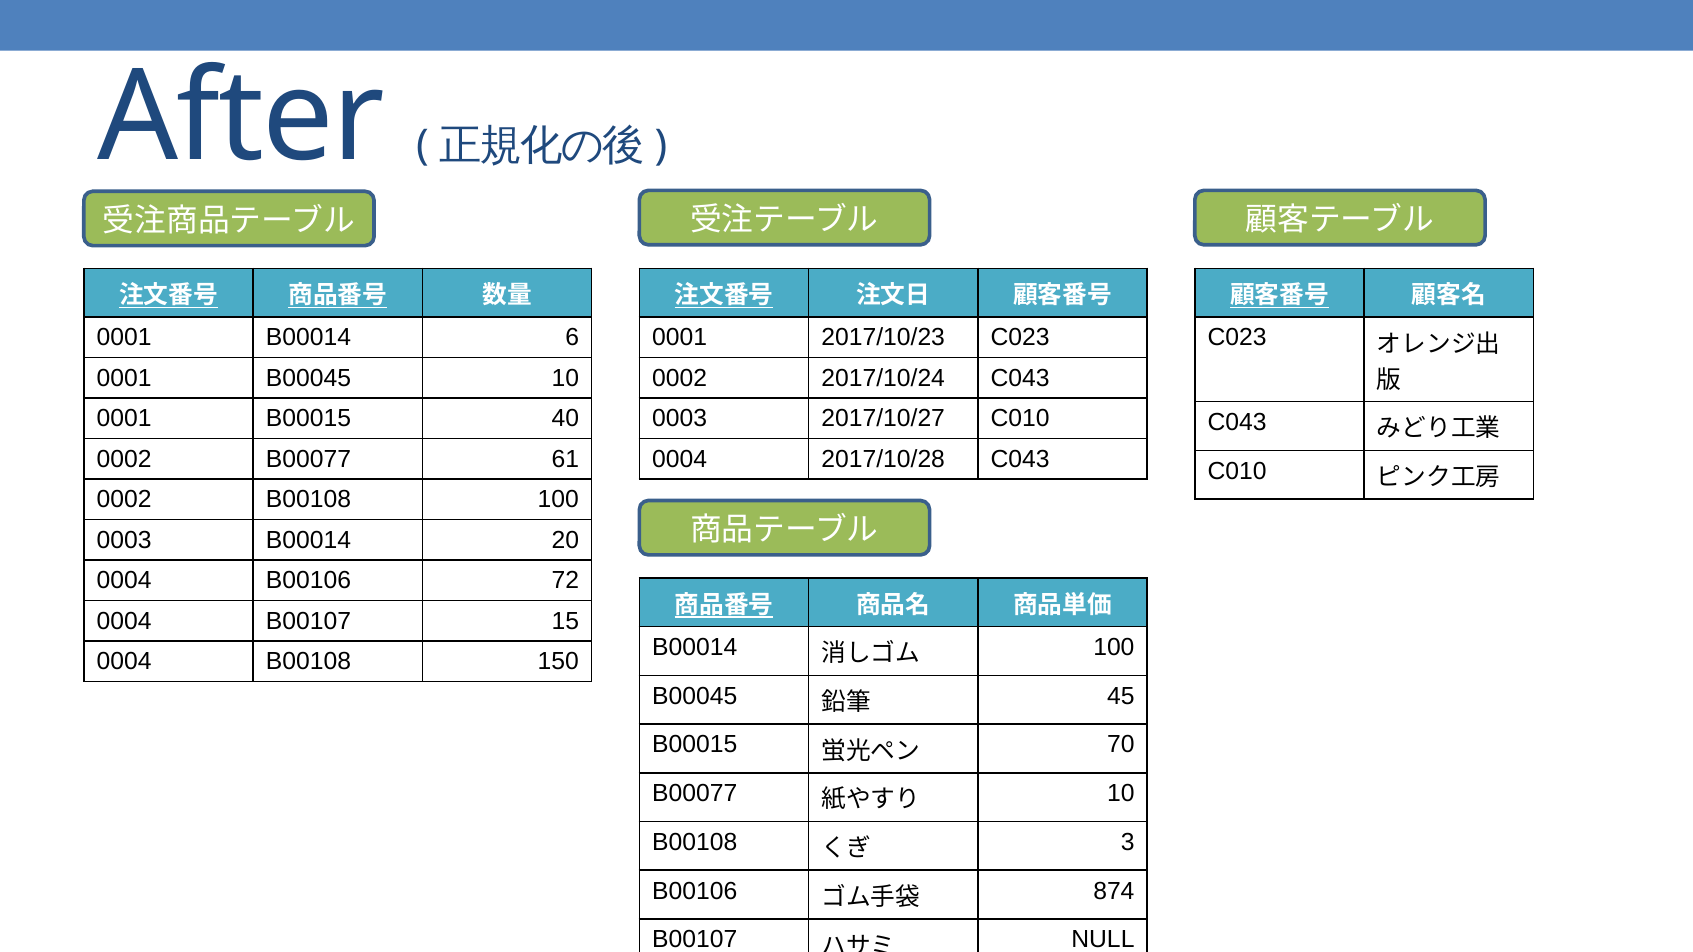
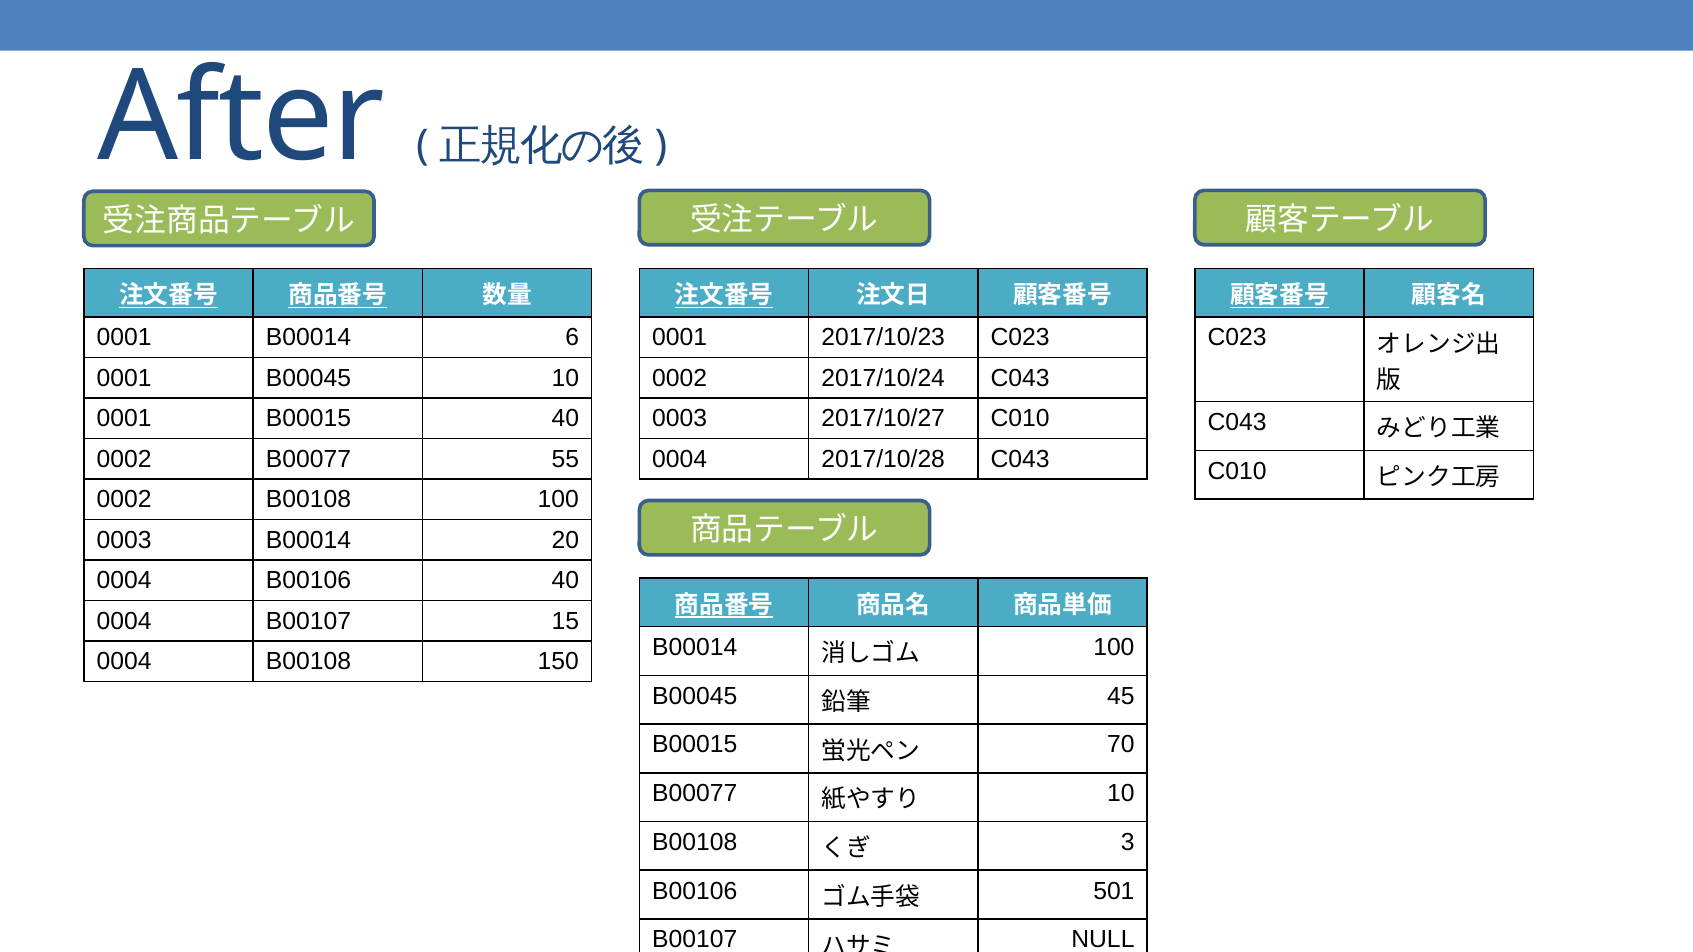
61: 61 -> 55
B00106 72: 72 -> 40
874: 874 -> 501
